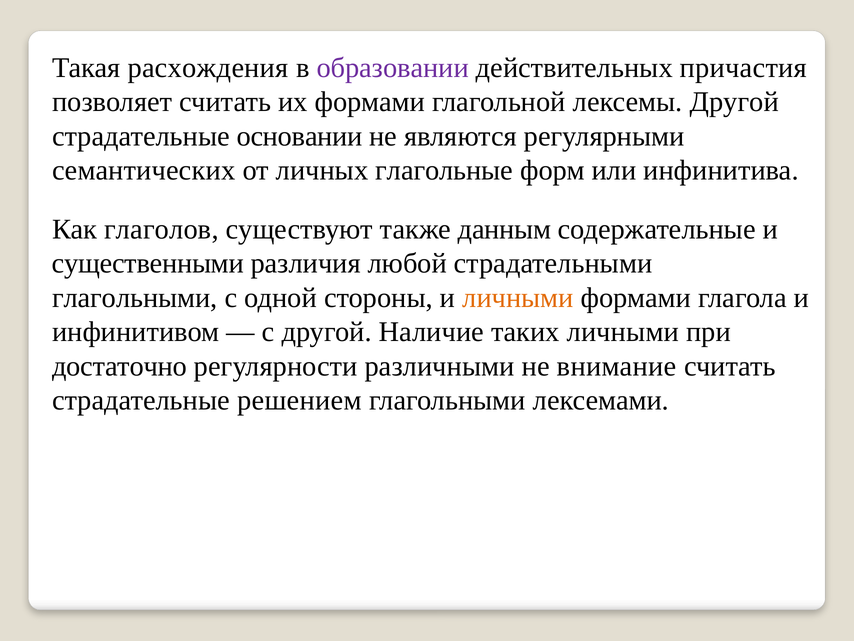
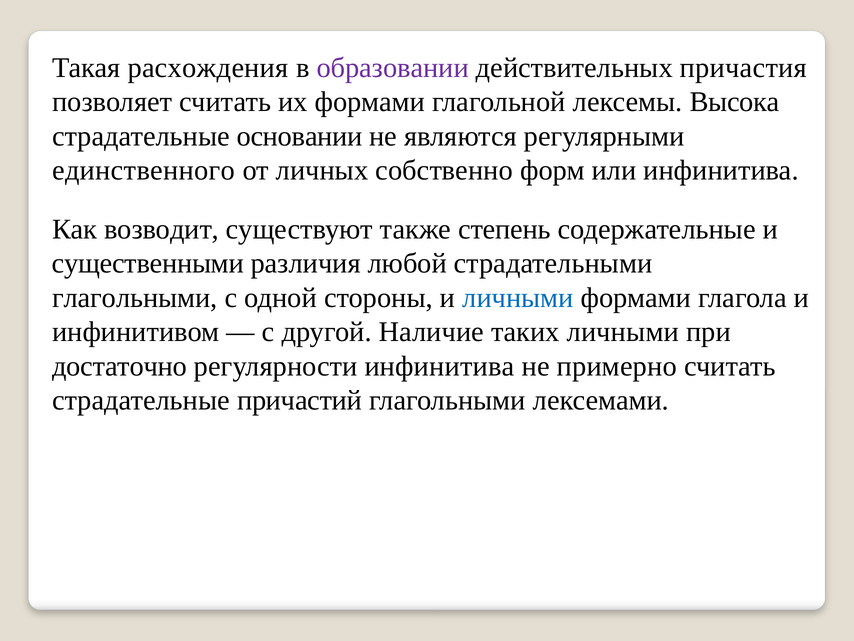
лексемы Другой: Другой -> Высока
семантических: семантических -> единственного
глагольные: глагольные -> собственно
глаголов: глаголов -> возводит
данным: данным -> степень
личными at (518, 298) colour: orange -> blue
регулярности различными: различными -> инфинитива
внимание: внимание -> примерно
решением: решением -> причастий
